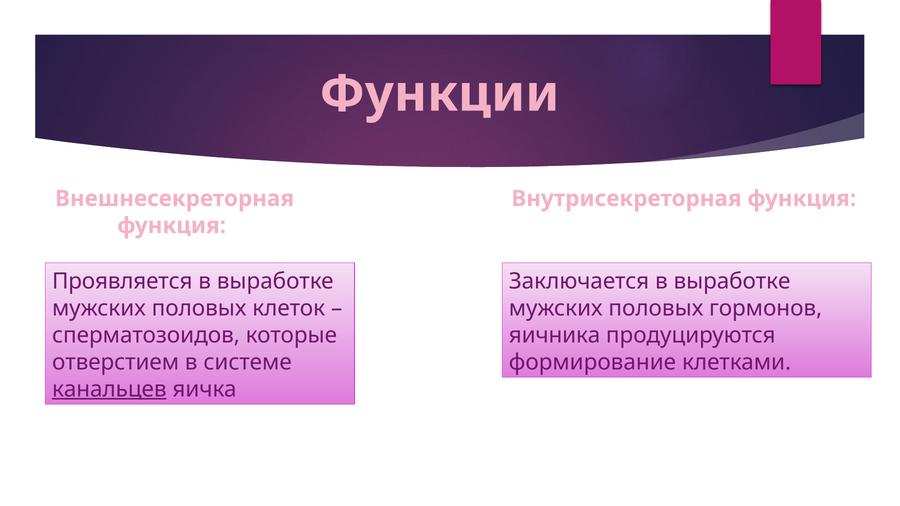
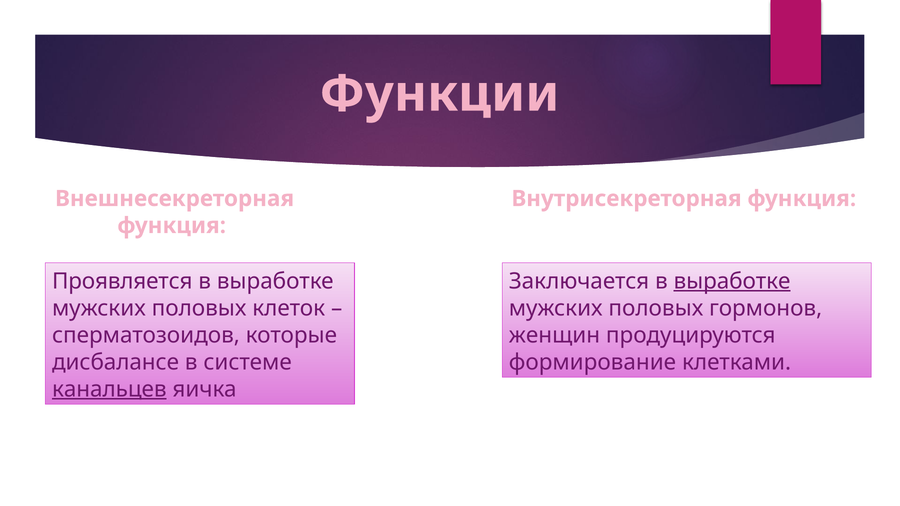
выработке at (732, 281) underline: none -> present
яичника: яичника -> женщин
отверстием: отверстием -> дисбалансе
